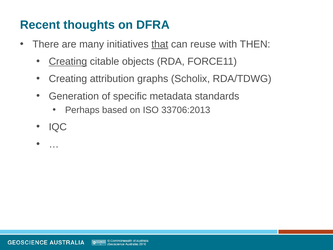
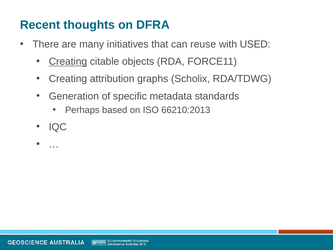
that underline: present -> none
THEN: THEN -> USED
33706:2013: 33706:2013 -> 66210:2013
